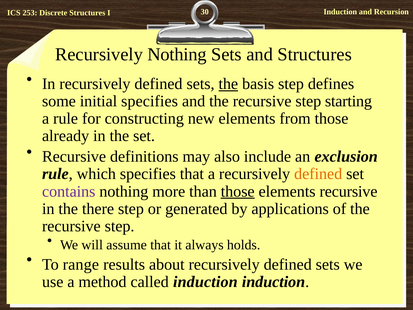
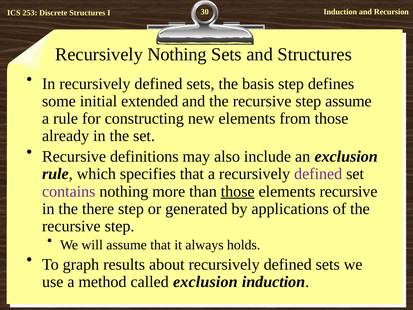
the at (228, 84) underline: present -> none
initial specifies: specifies -> extended
step starting: starting -> assume
defined at (318, 174) colour: orange -> purple
range: range -> graph
called induction: induction -> exclusion
